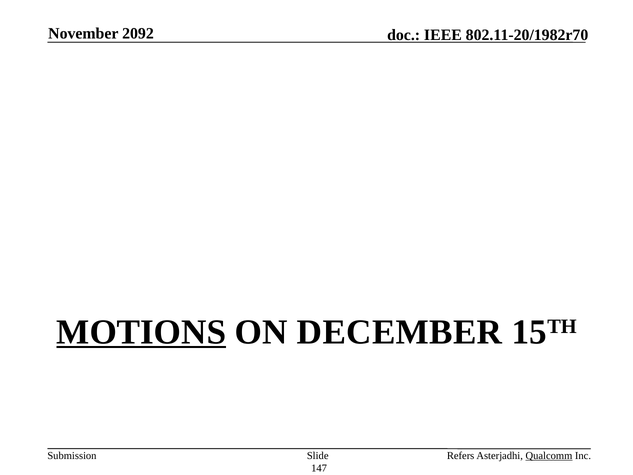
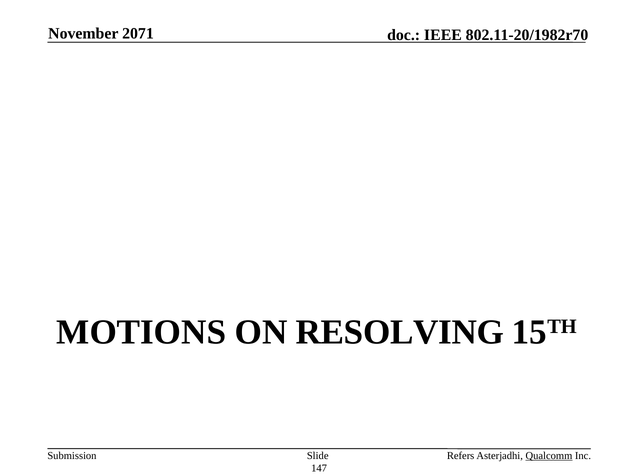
2092: 2092 -> 2071
MOTIONS underline: present -> none
DECEMBER: DECEMBER -> RESOLVING
